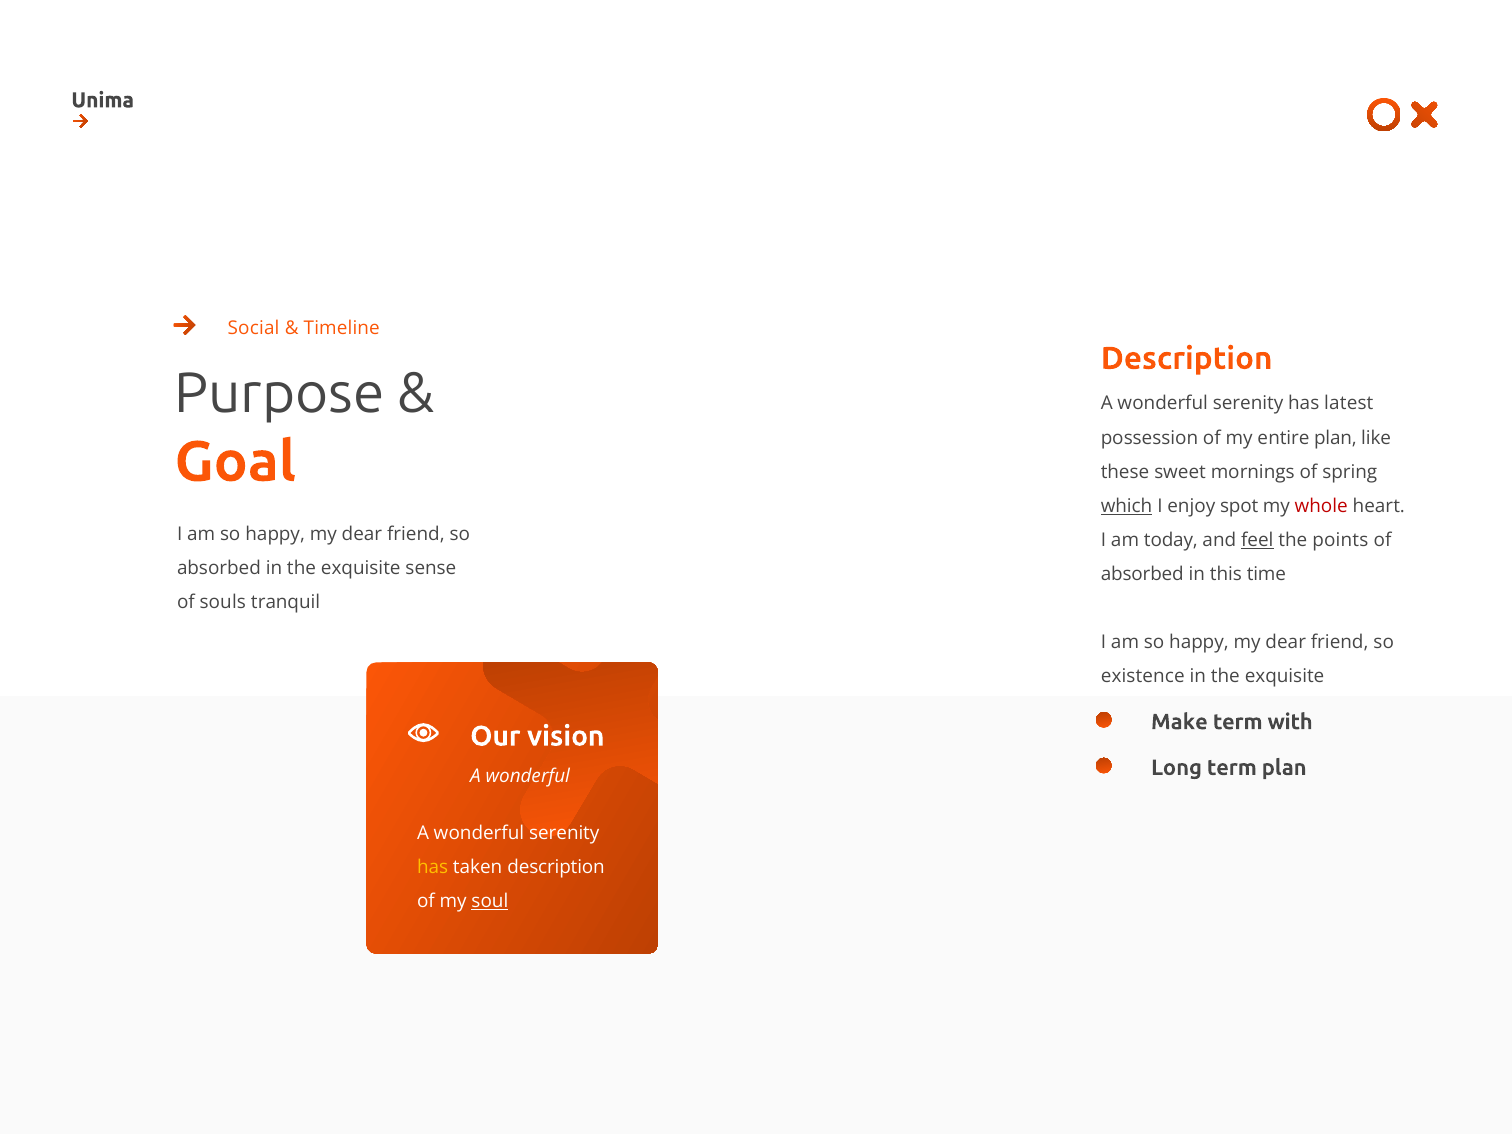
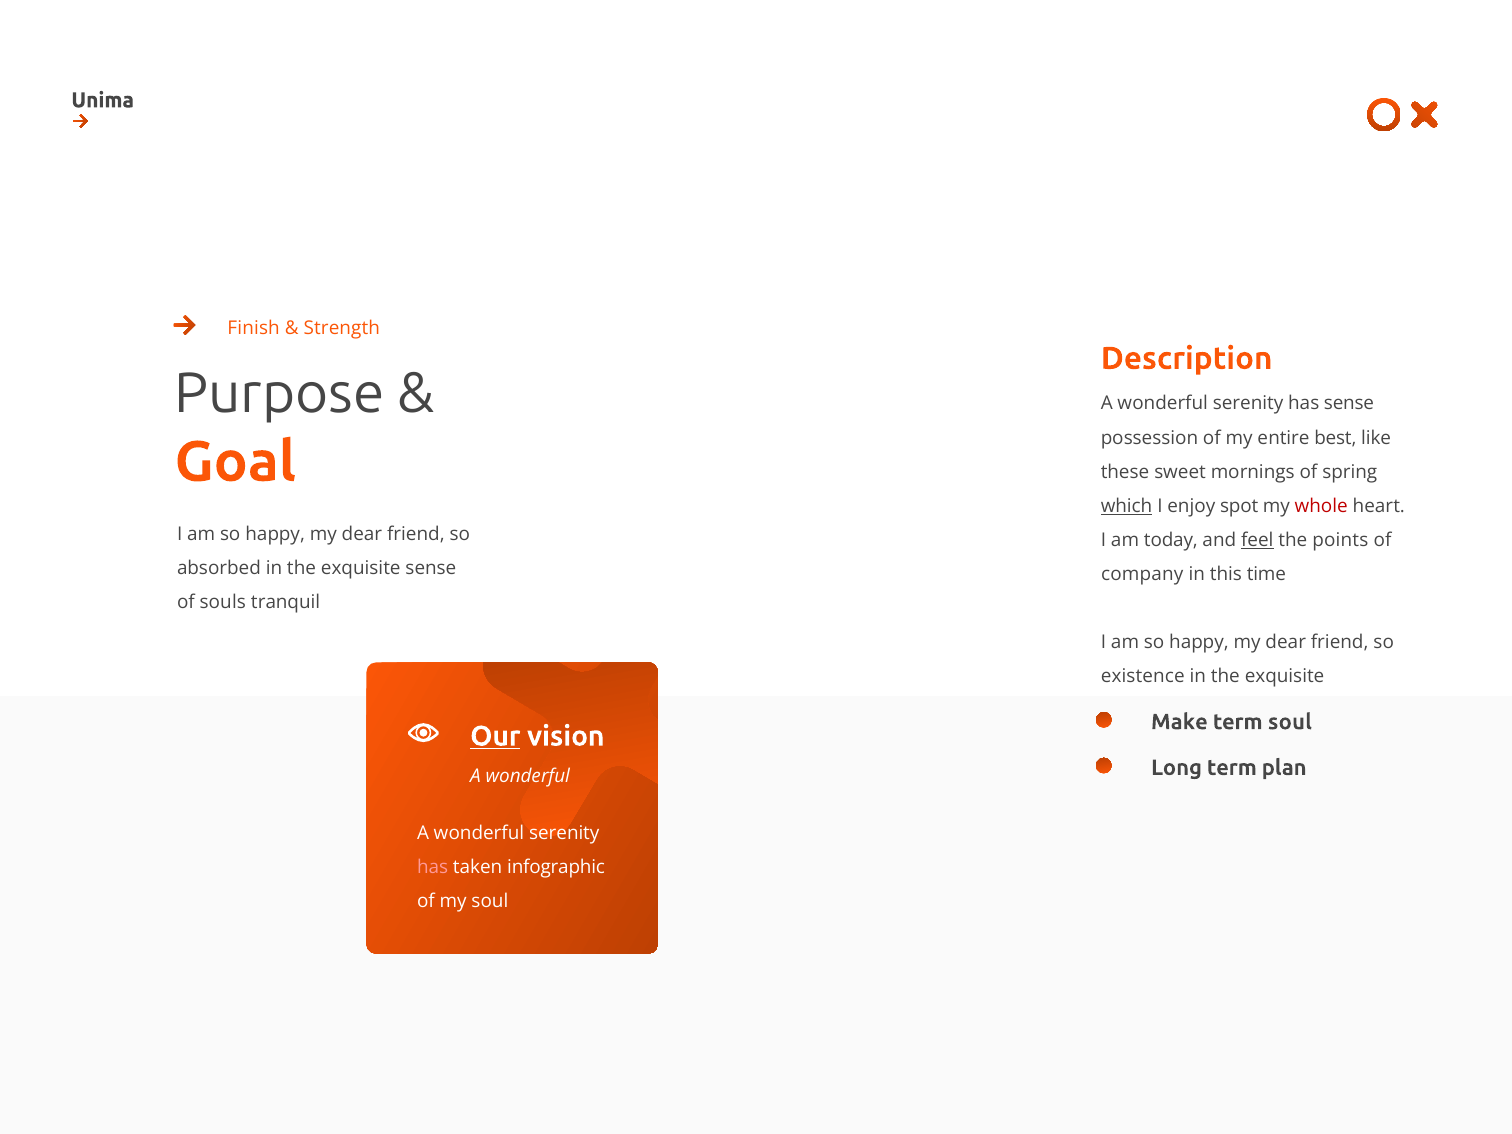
Social: Social -> Finish
Timeline: Timeline -> Strength
has latest: latest -> sense
entire plan: plan -> best
absorbed at (1142, 574): absorbed -> company
term with: with -> soul
Our underline: none -> present
has at (433, 867) colour: yellow -> pink
taken description: description -> infographic
soul at (490, 901) underline: present -> none
